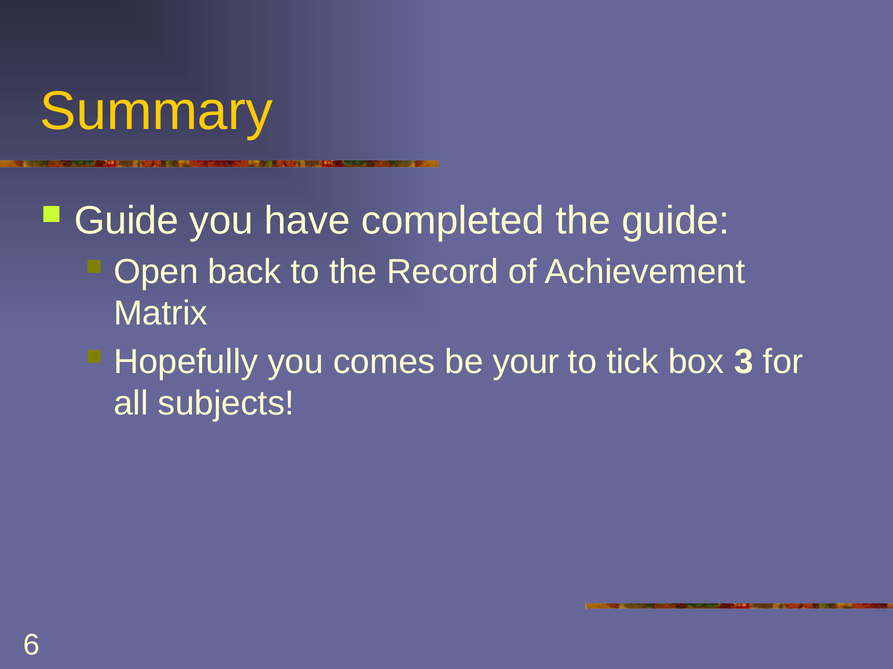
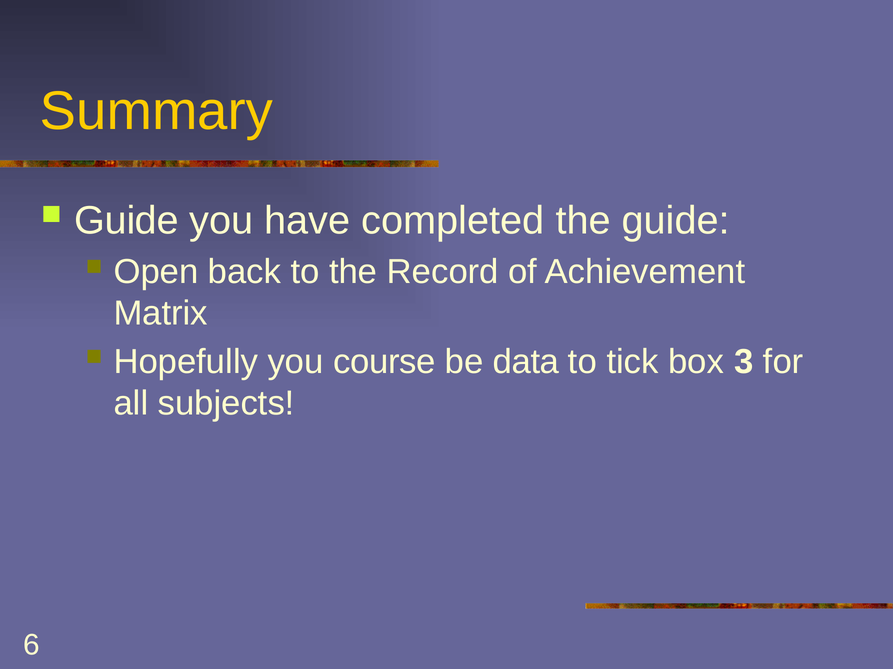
comes: comes -> course
your: your -> data
